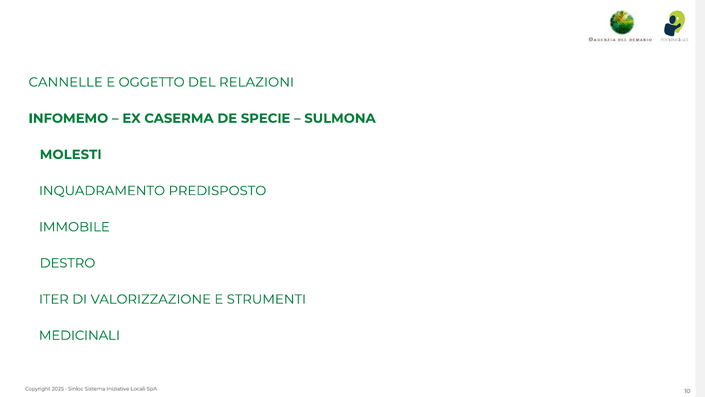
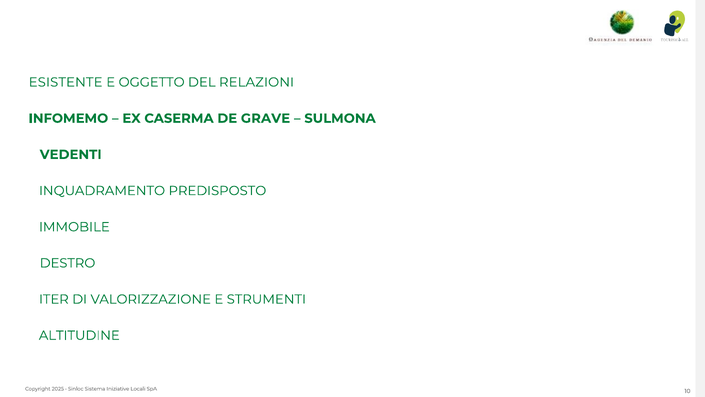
CANNELLE: CANNELLE -> ESISTENTE
SPECIE: SPECIE -> GRAVE
MOLESTI: MOLESTI -> VEDENTI
MEDICINALI: MEDICINALI -> ALTITUDINE
